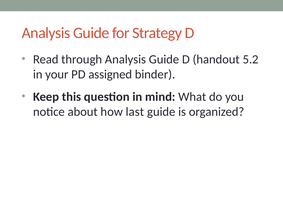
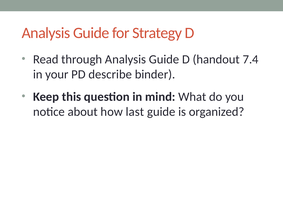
5.2: 5.2 -> 7.4
assigned: assigned -> describe
